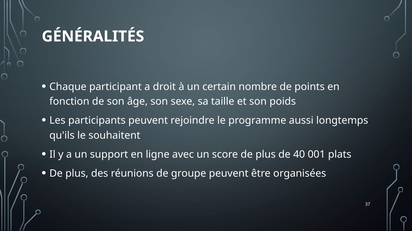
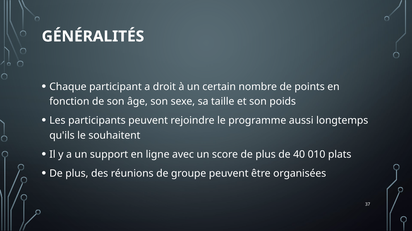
001: 001 -> 010
